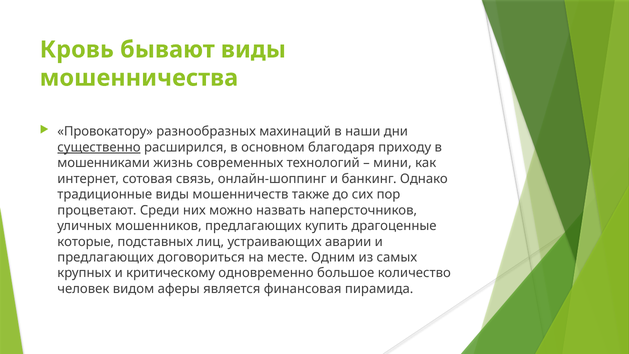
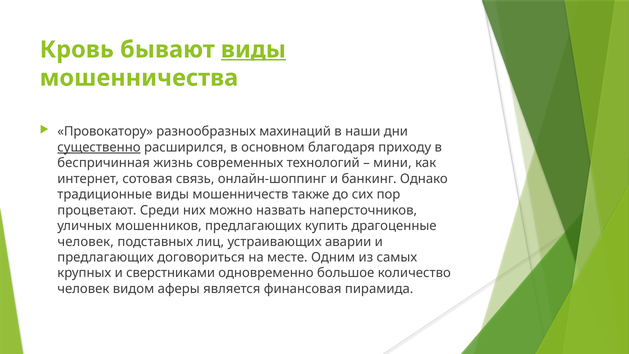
виды at (253, 50) underline: none -> present
мошенниками: мошенниками -> беспричинная
которые at (86, 242): которые -> человек
критическому: критическому -> сверстниками
